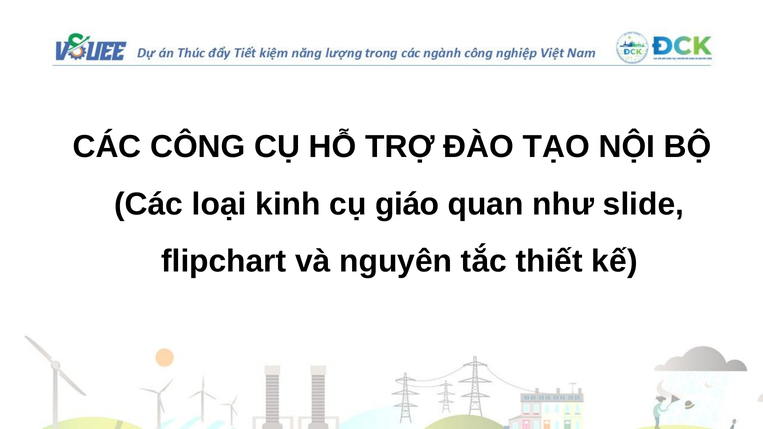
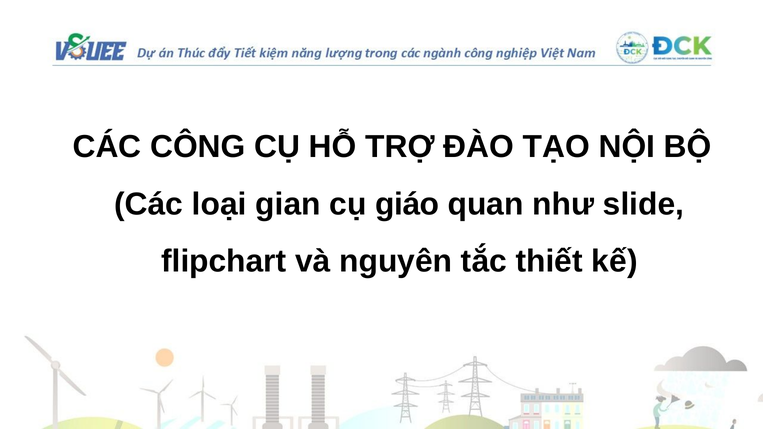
kinh: kinh -> gian
